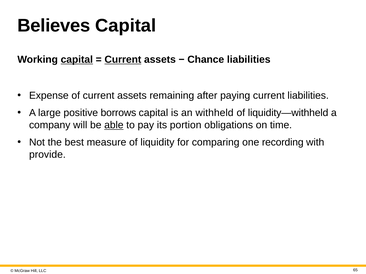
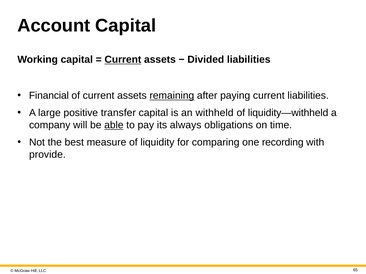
Believes: Believes -> Account
capital at (77, 60) underline: present -> none
Chance: Chance -> Divided
Expense: Expense -> Financial
remaining underline: none -> present
borrows: borrows -> transfer
portion: portion -> always
